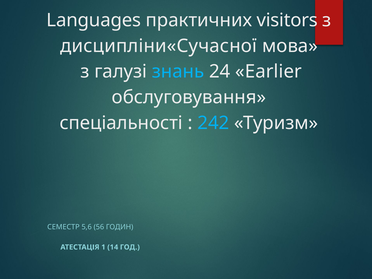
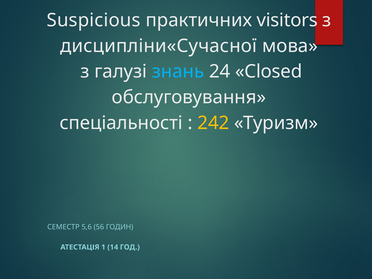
Languages: Languages -> Suspicious
Earlier: Earlier -> Closed
242 colour: light blue -> yellow
